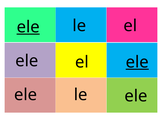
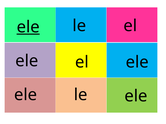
ele at (137, 62) underline: present -> none
